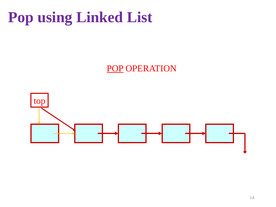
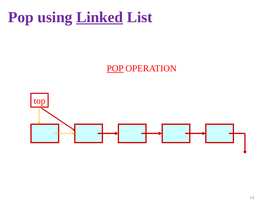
Linked underline: none -> present
